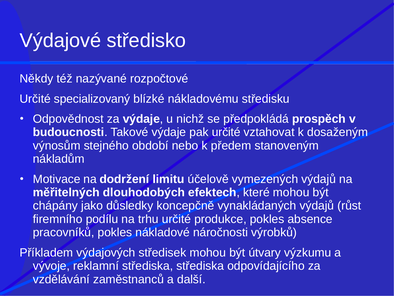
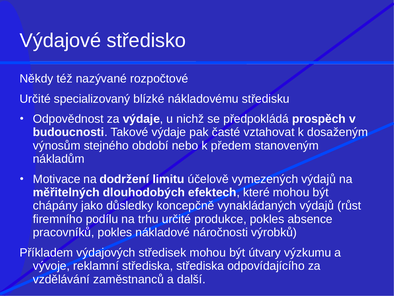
pak určité: určité -> časté
